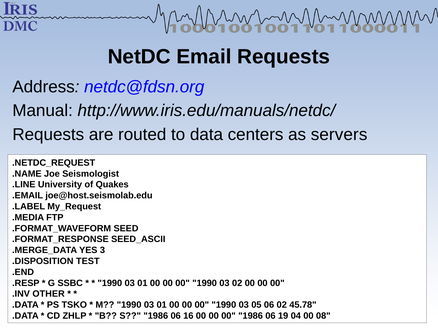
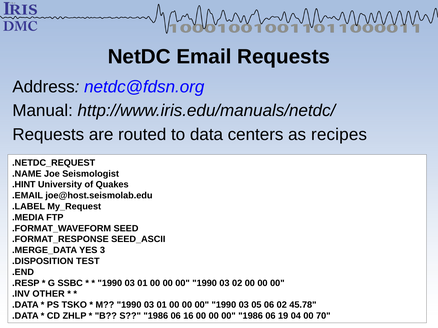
servers: servers -> recipes
.LINE: .LINE -> .HINT
08: 08 -> 70
